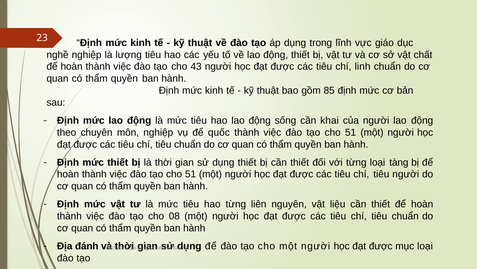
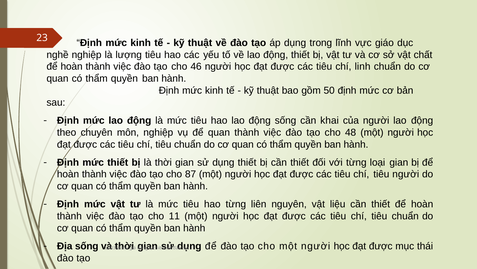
43: 43 -> 46
85: 85 -> 50
để quốc: quốc -> quan
51 at (351, 132): 51 -> 48
loại tàng: tàng -> gian
51 at (191, 174): 51 -> 87
08: 08 -> 11
Địa đánh: đánh -> sống
mục loại: loại -> thái
